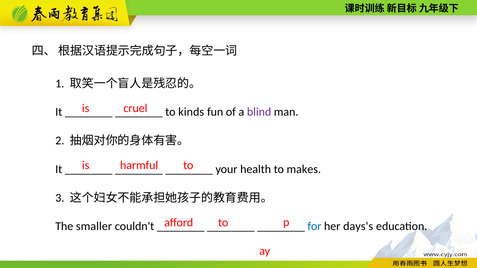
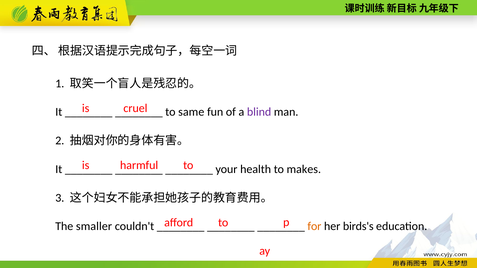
kinds: kinds -> same
for colour: blue -> orange
days's: days's -> birds's
